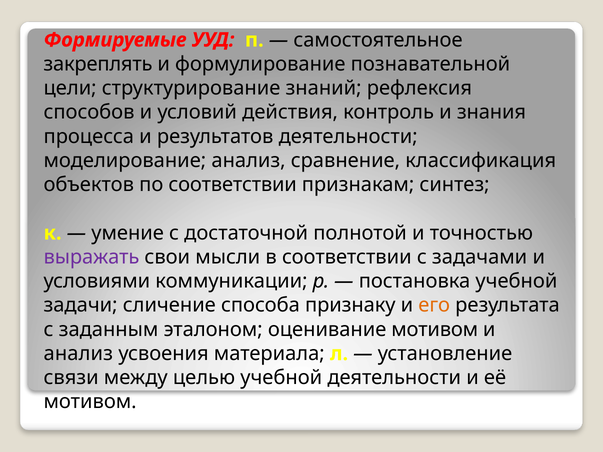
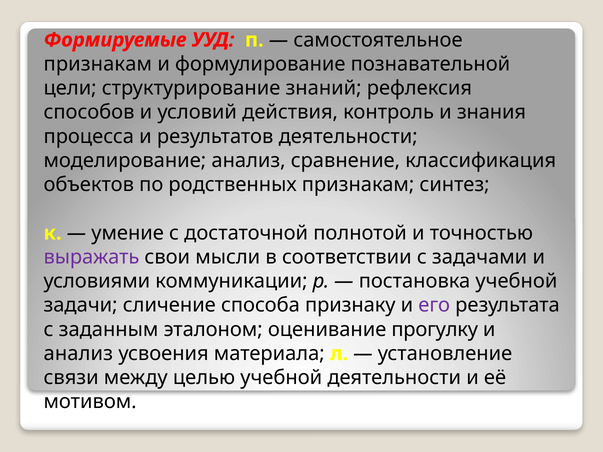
закреплять at (98, 64): закреплять -> признакам
по соответствии: соответствии -> родственных
его colour: orange -> purple
оценивание мотивом: мотивом -> прогулку
